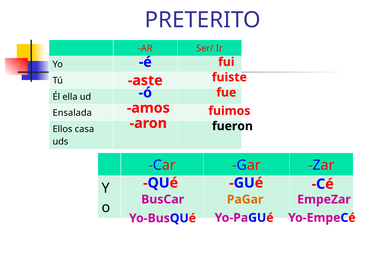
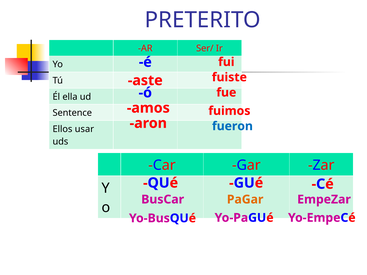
Ensalada: Ensalada -> Sentence
fueron colour: black -> blue
casa: casa -> usar
